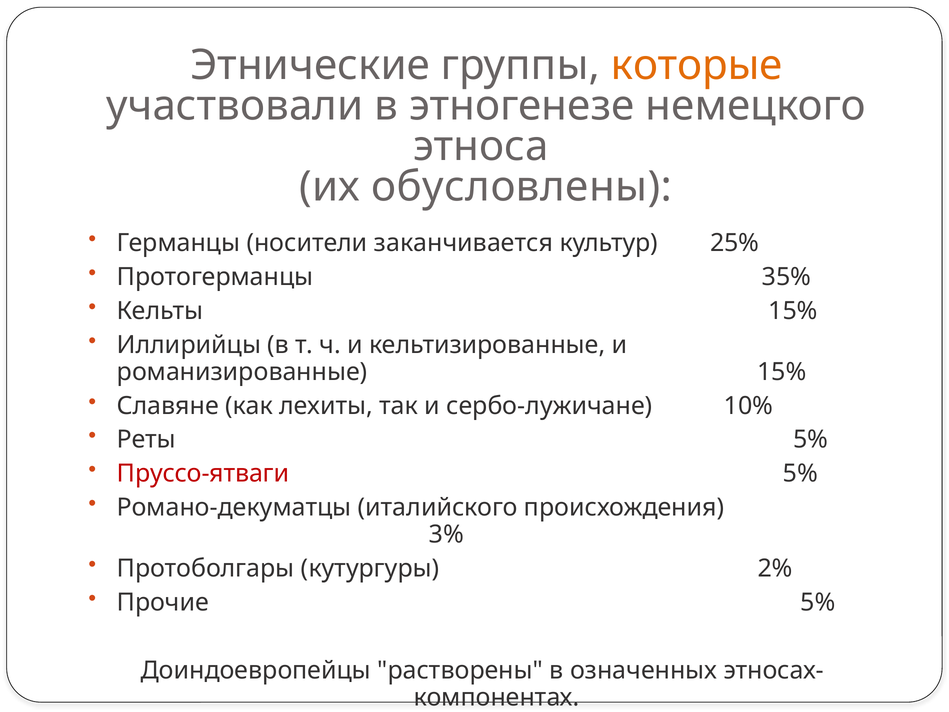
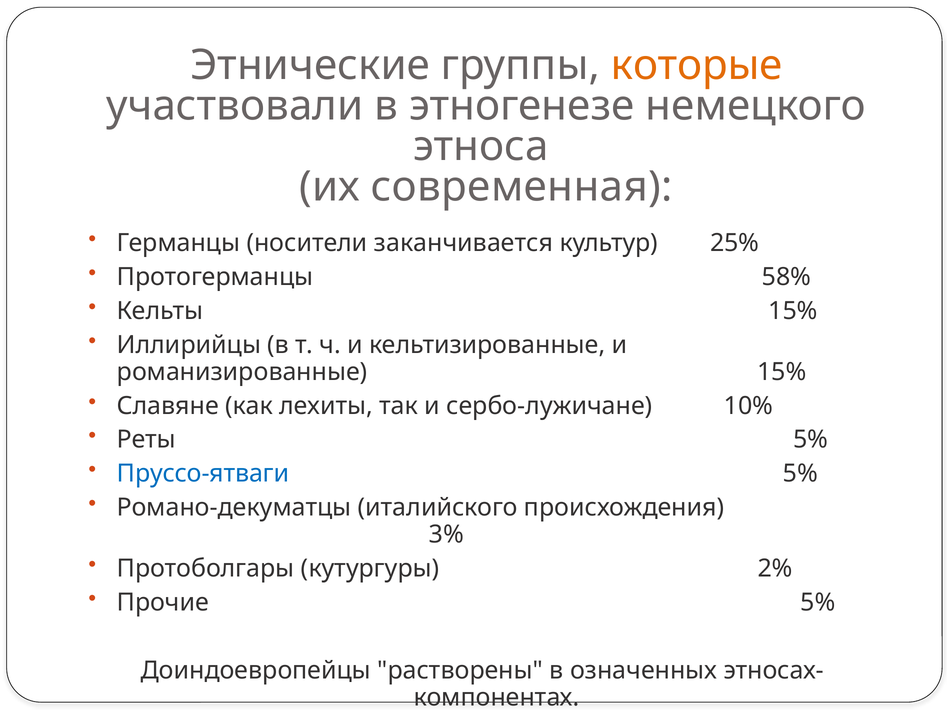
обусловлены: обусловлены -> современная
35%: 35% -> 58%
Пруссо-ятваги colour: red -> blue
